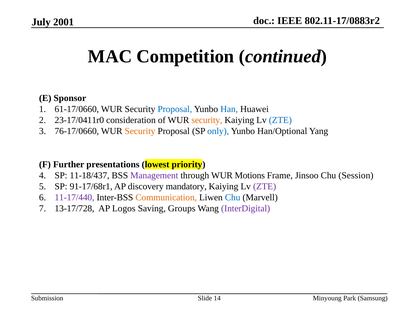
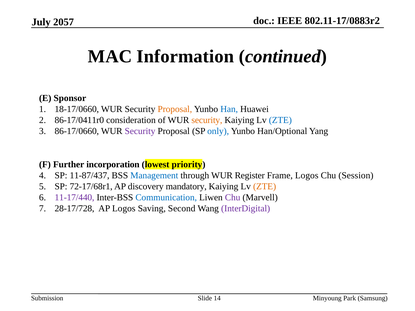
2001: 2001 -> 2057
Competition: Competition -> Information
61-17/0660: 61-17/0660 -> 18-17/0660
Proposal at (175, 109) colour: blue -> orange
23-17/0411r0: 23-17/0411r0 -> 86-17/0411r0
76-17/0660: 76-17/0660 -> 86-17/0660
Security at (140, 131) colour: orange -> purple
presentations: presentations -> incorporation
11-18/437: 11-18/437 -> 11-87/437
Management colour: purple -> blue
Motions: Motions -> Register
Frame Jinsoo: Jinsoo -> Logos
91-17/68r1: 91-17/68r1 -> 72-17/68r1
ZTE at (265, 187) colour: purple -> orange
Communication colour: orange -> blue
Chu at (233, 198) colour: blue -> purple
13-17/728: 13-17/728 -> 28-17/728
Groups: Groups -> Second
